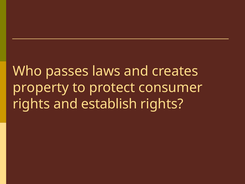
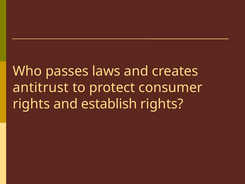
property: property -> antitrust
